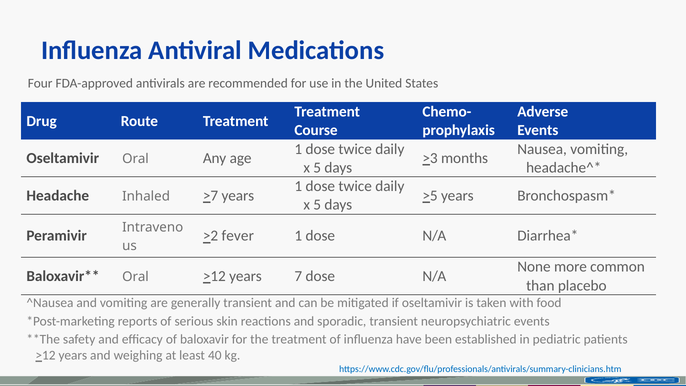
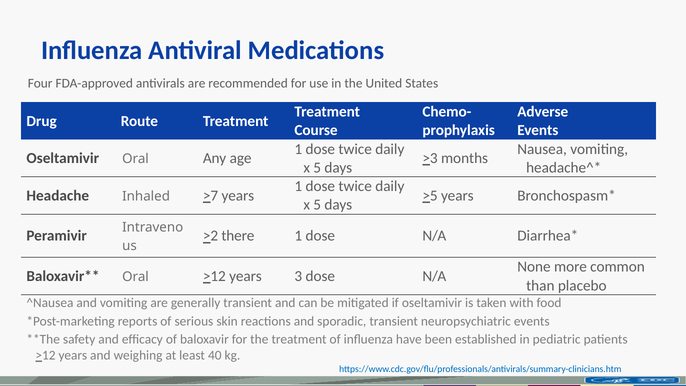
fever: fever -> there
7: 7 -> 3
